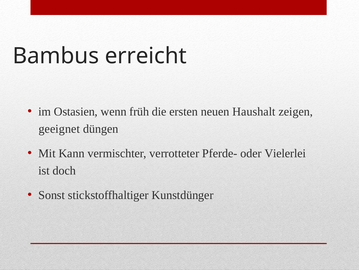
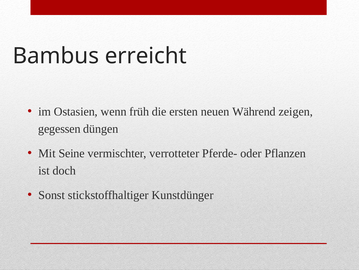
Haushalt: Haushalt -> Während
geeignet: geeignet -> gegessen
Kann: Kann -> Seine
Vielerlei: Vielerlei -> Pflanzen
